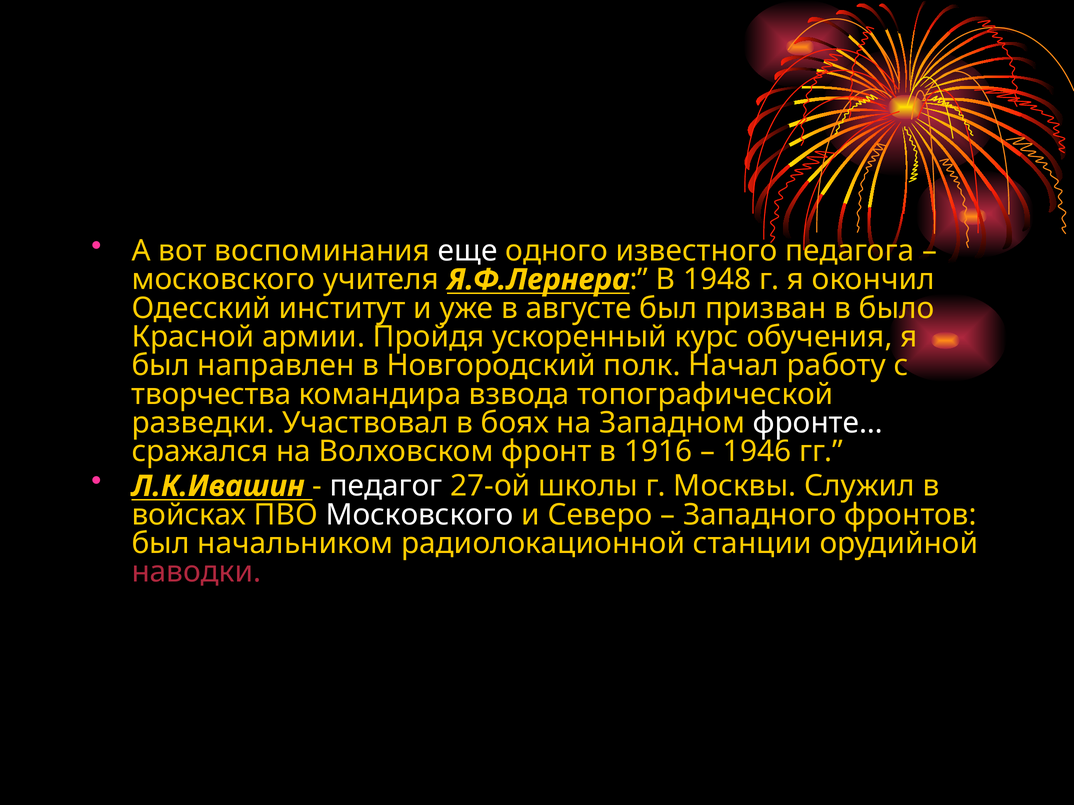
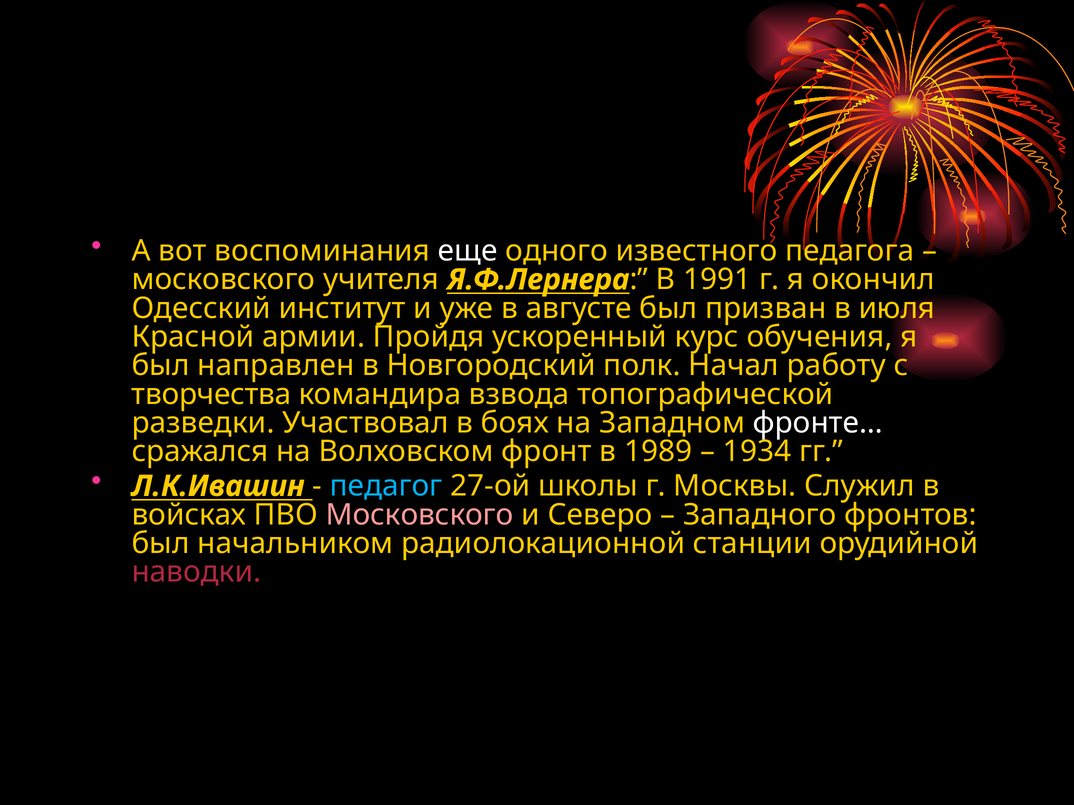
1948: 1948 -> 1991
было: было -> июля
1916: 1916 -> 1989
1946: 1946 -> 1934
педагог colour: white -> light blue
Московского at (420, 515) colour: white -> pink
